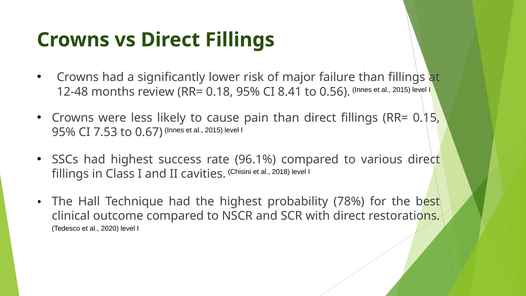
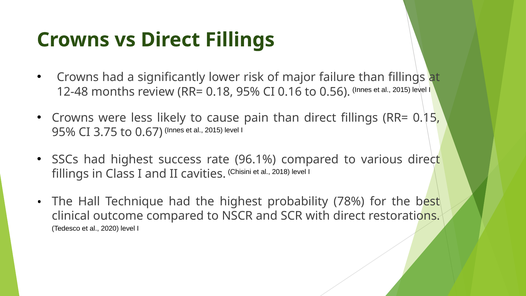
8.41: 8.41 -> 0.16
7.53: 7.53 -> 3.75
